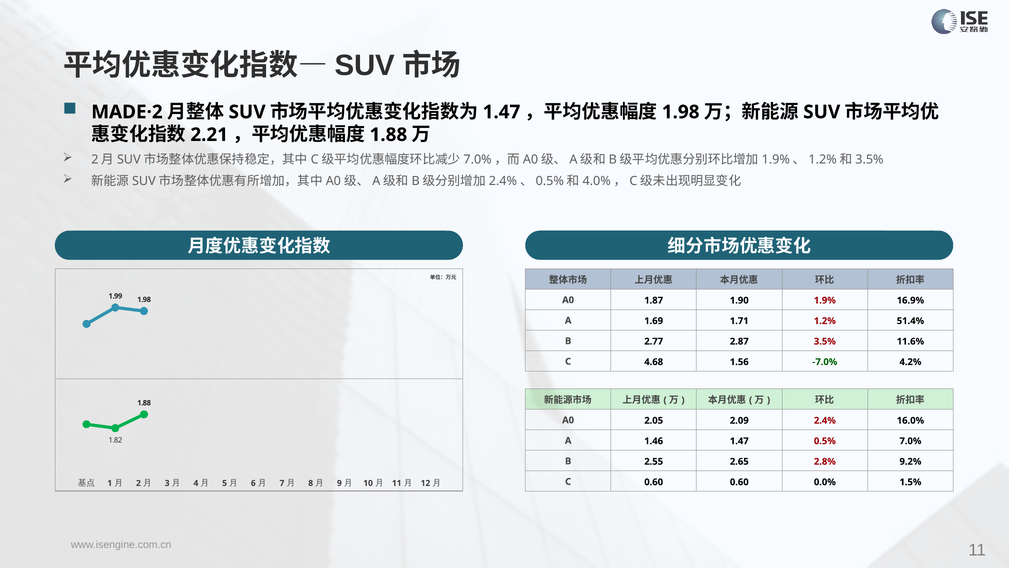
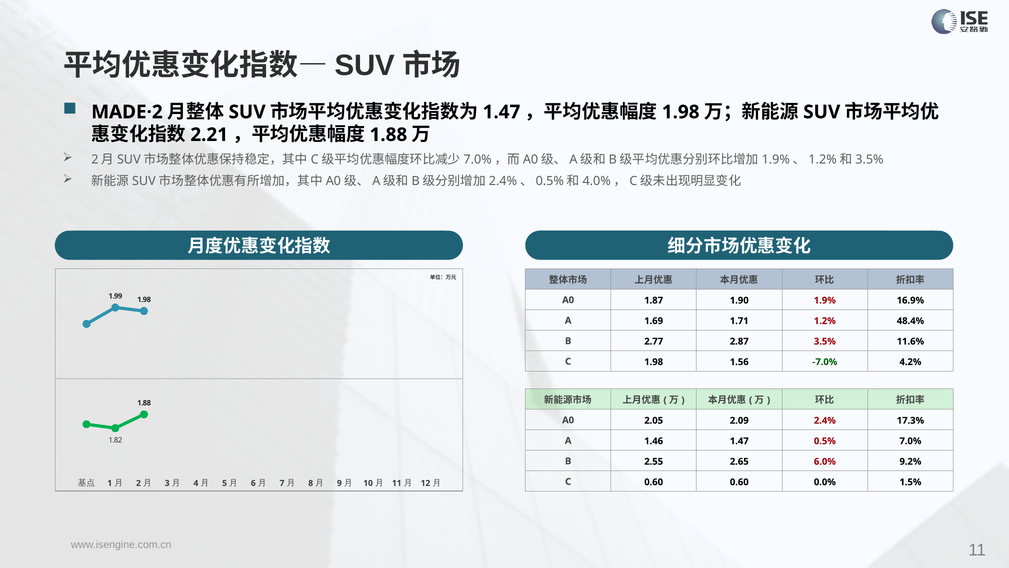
51.4%: 51.4% -> 48.4%
C 4.68: 4.68 -> 1.98
16.0%: 16.0% -> 17.3%
2.8%: 2.8% -> 6.0%
